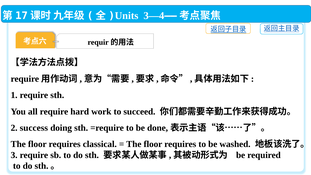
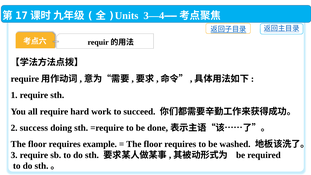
classical: classical -> example
